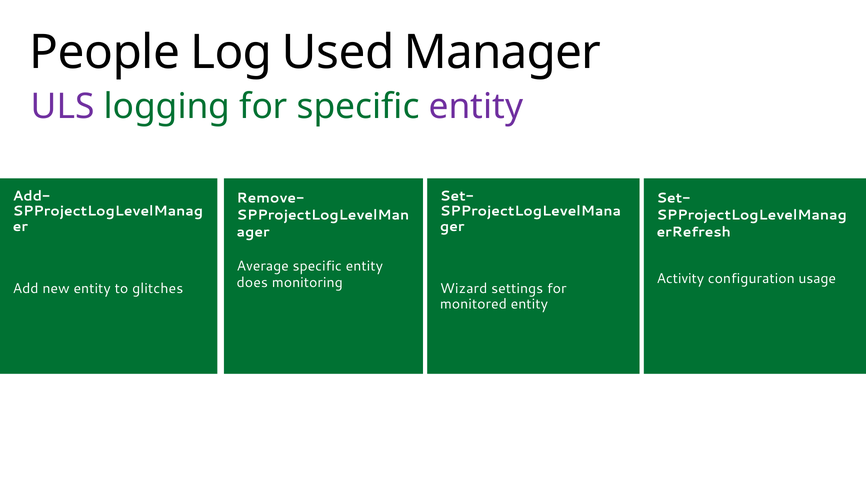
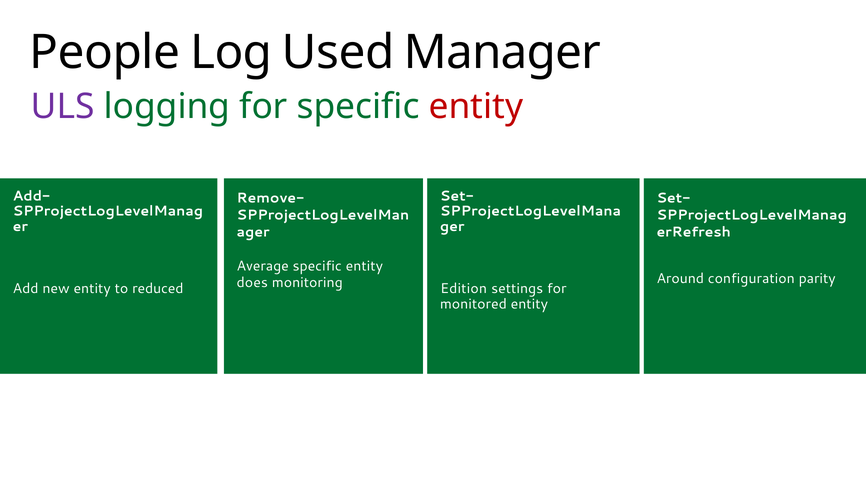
entity at (476, 106) colour: purple -> red
Activity: Activity -> Around
usage: usage -> parity
glitches: glitches -> reduced
Wizard: Wizard -> Edition
